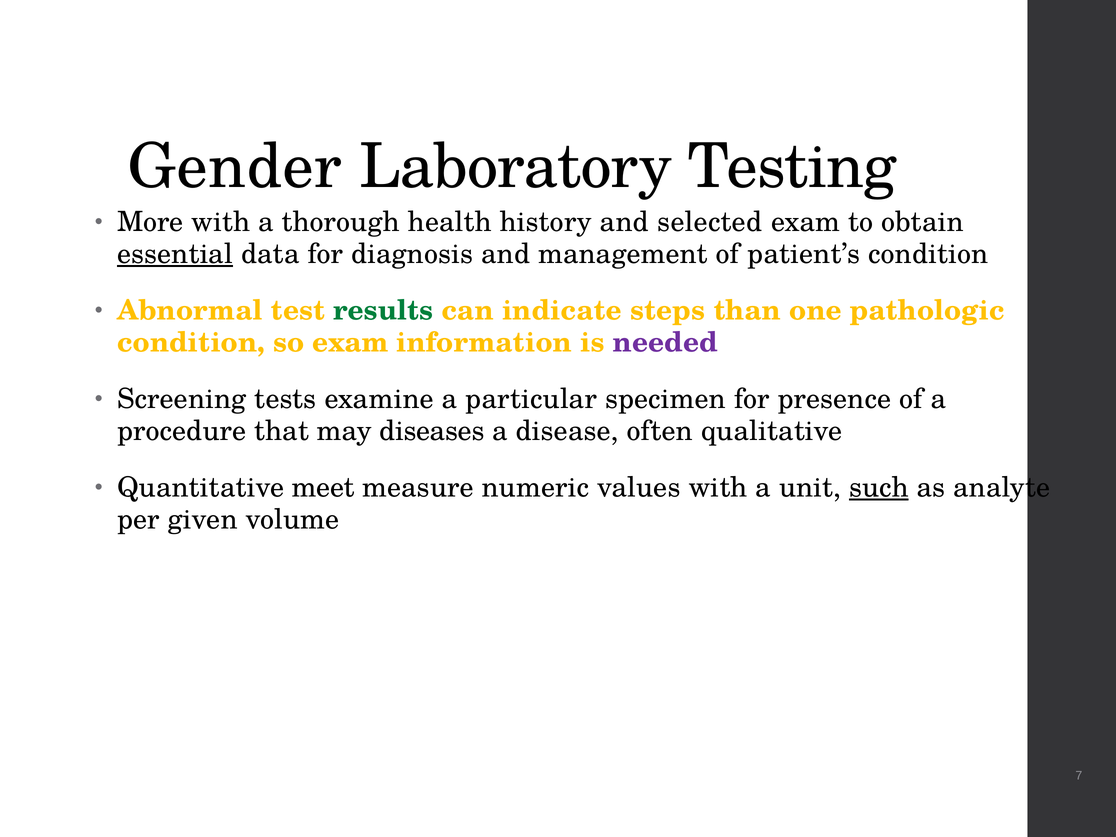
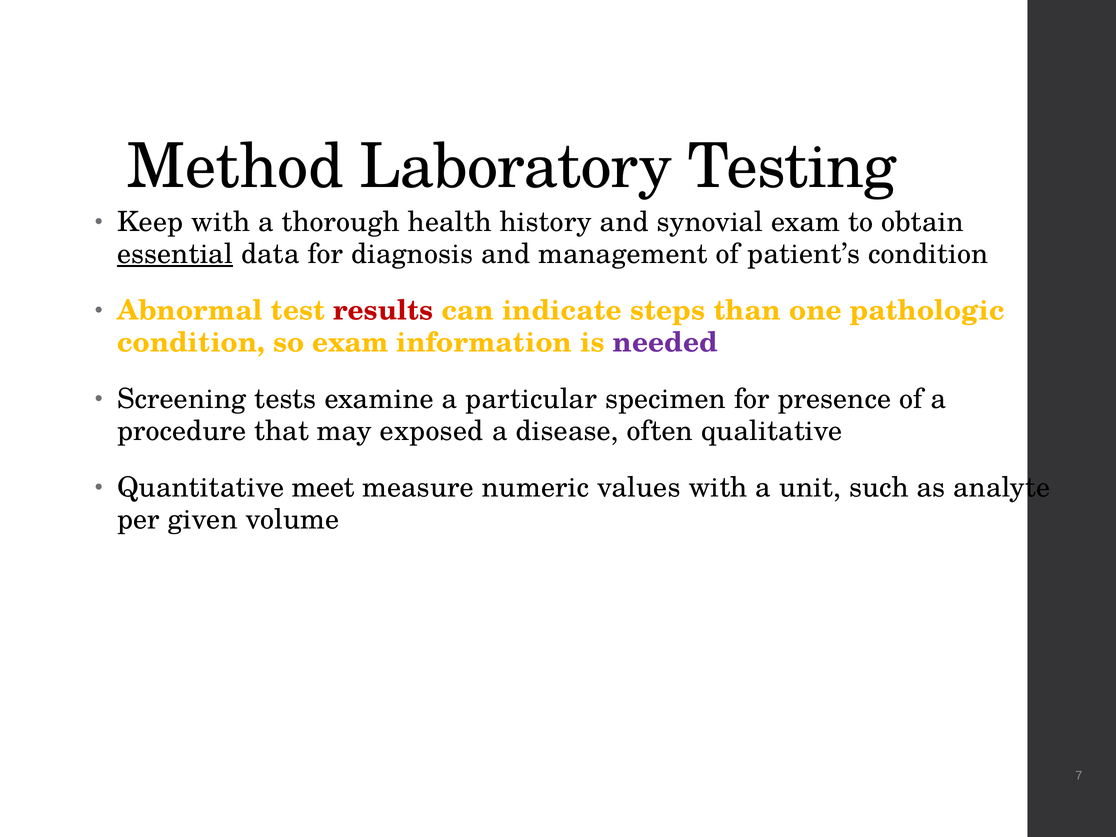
Gender: Gender -> Method
More: More -> Keep
selected: selected -> synovial
results colour: green -> red
diseases: diseases -> exposed
such underline: present -> none
